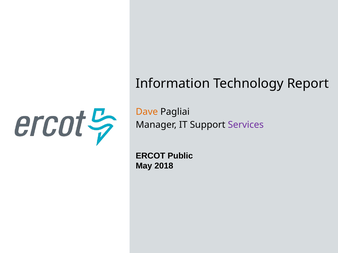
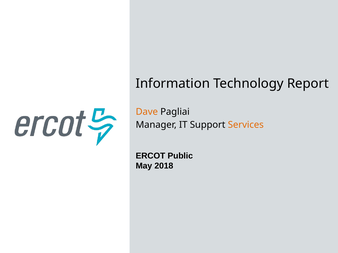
Services colour: purple -> orange
